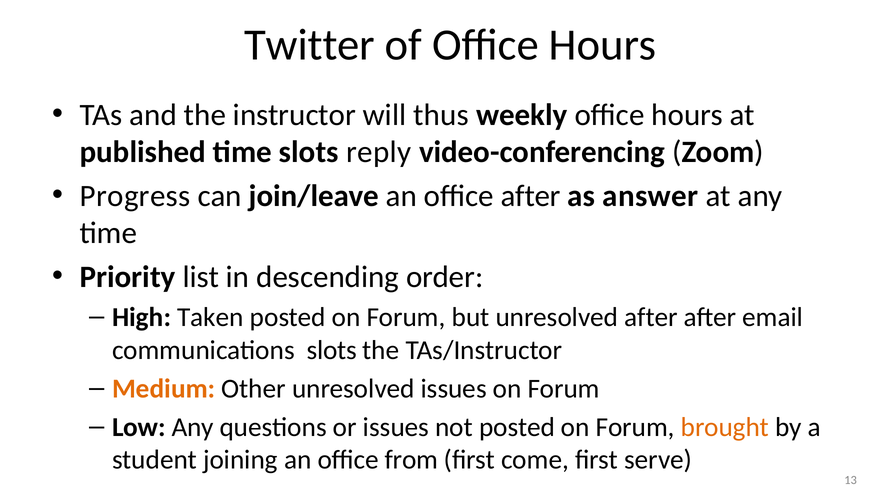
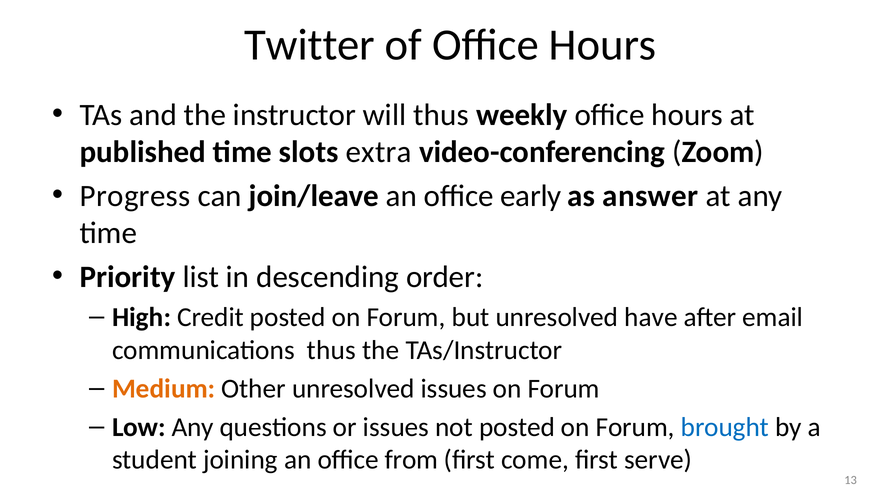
reply: reply -> extra
office after: after -> early
Taken: Taken -> Credit
unresolved after: after -> have
communications slots: slots -> thus
brought colour: orange -> blue
